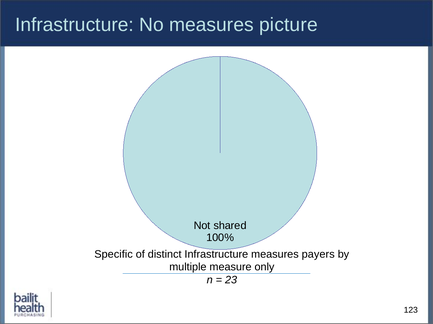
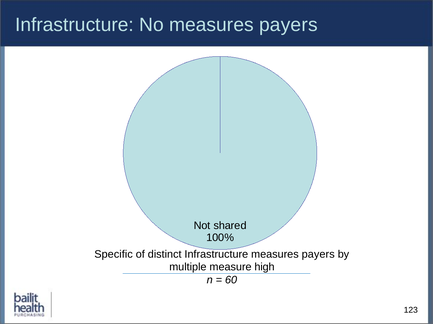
No measures picture: picture -> payers
only: only -> high
23: 23 -> 60
